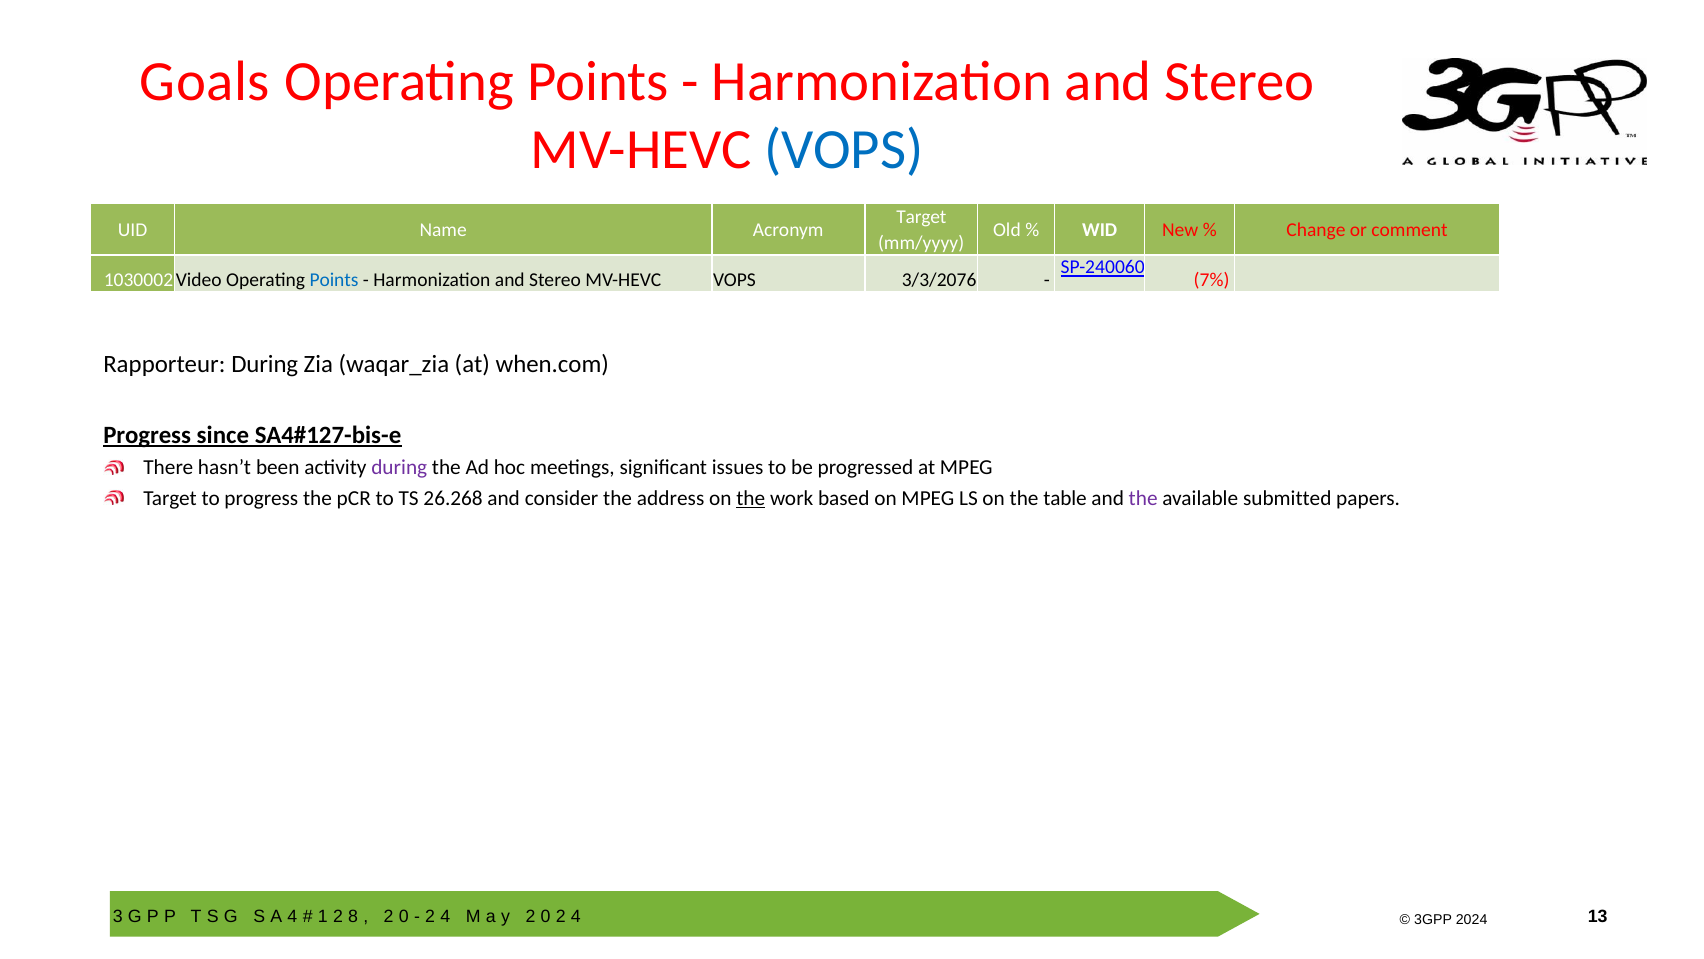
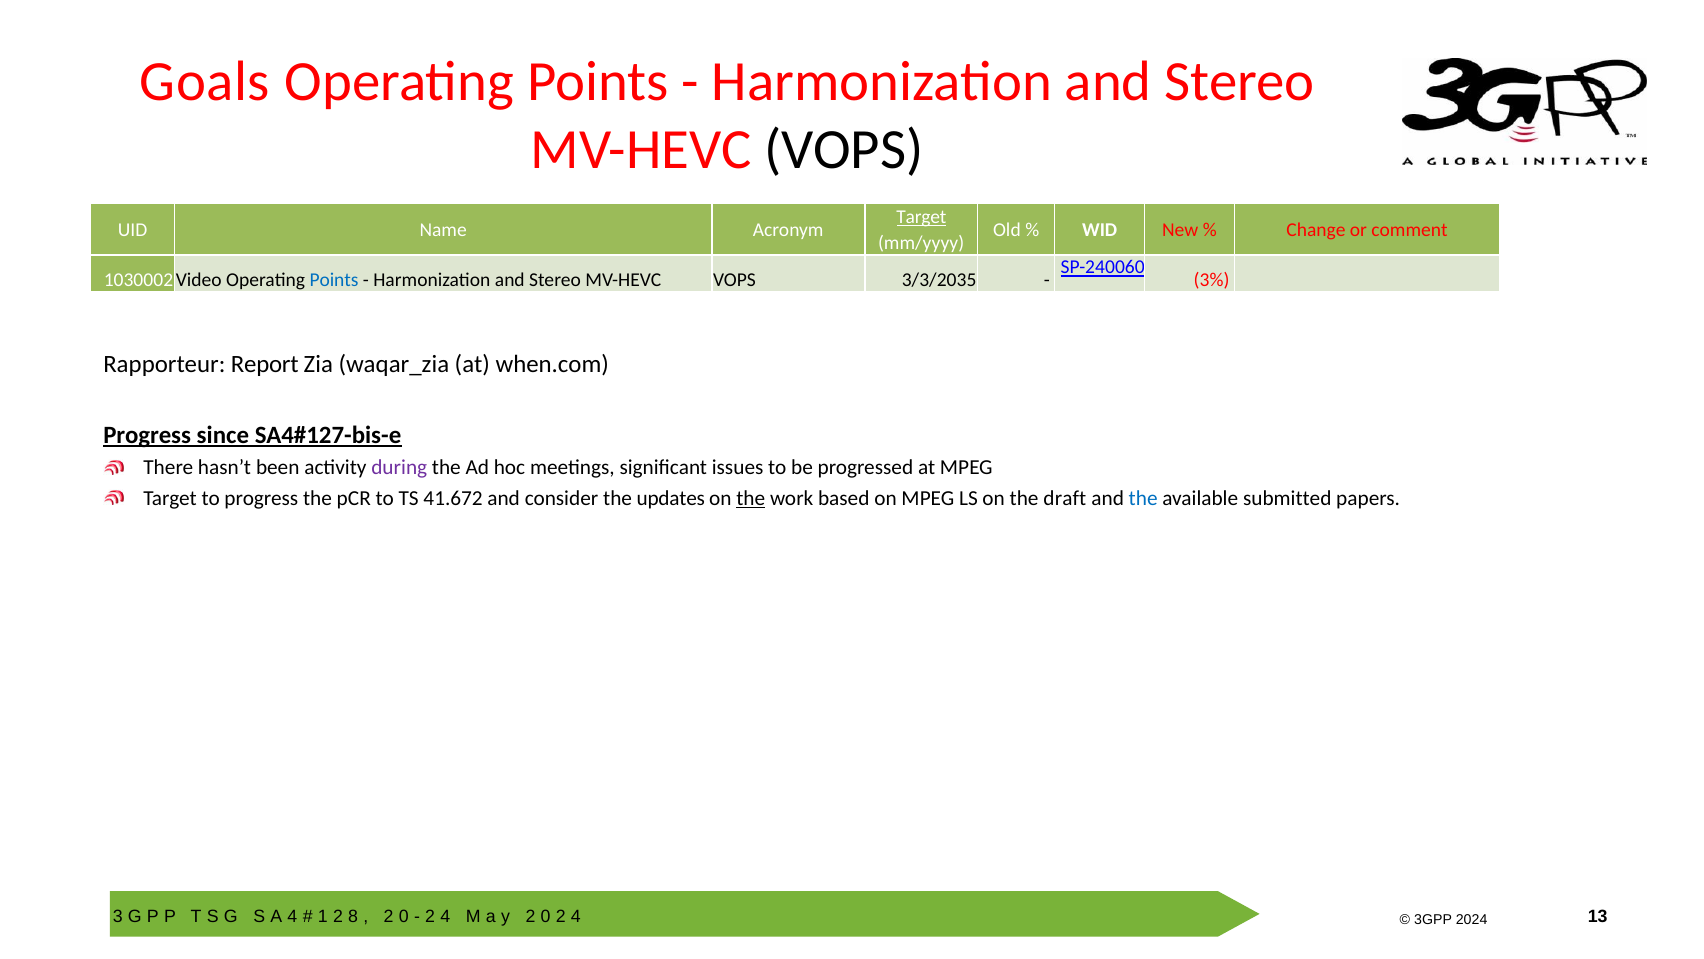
VOPS at (844, 150) colour: blue -> black
Target at (921, 217) underline: none -> present
3/3/2076: 3/3/2076 -> 3/3/2035
7%: 7% -> 3%
Rapporteur During: During -> Report
26.268: 26.268 -> 41.672
address: address -> updates
table: table -> draft
the at (1143, 498) colour: purple -> blue
